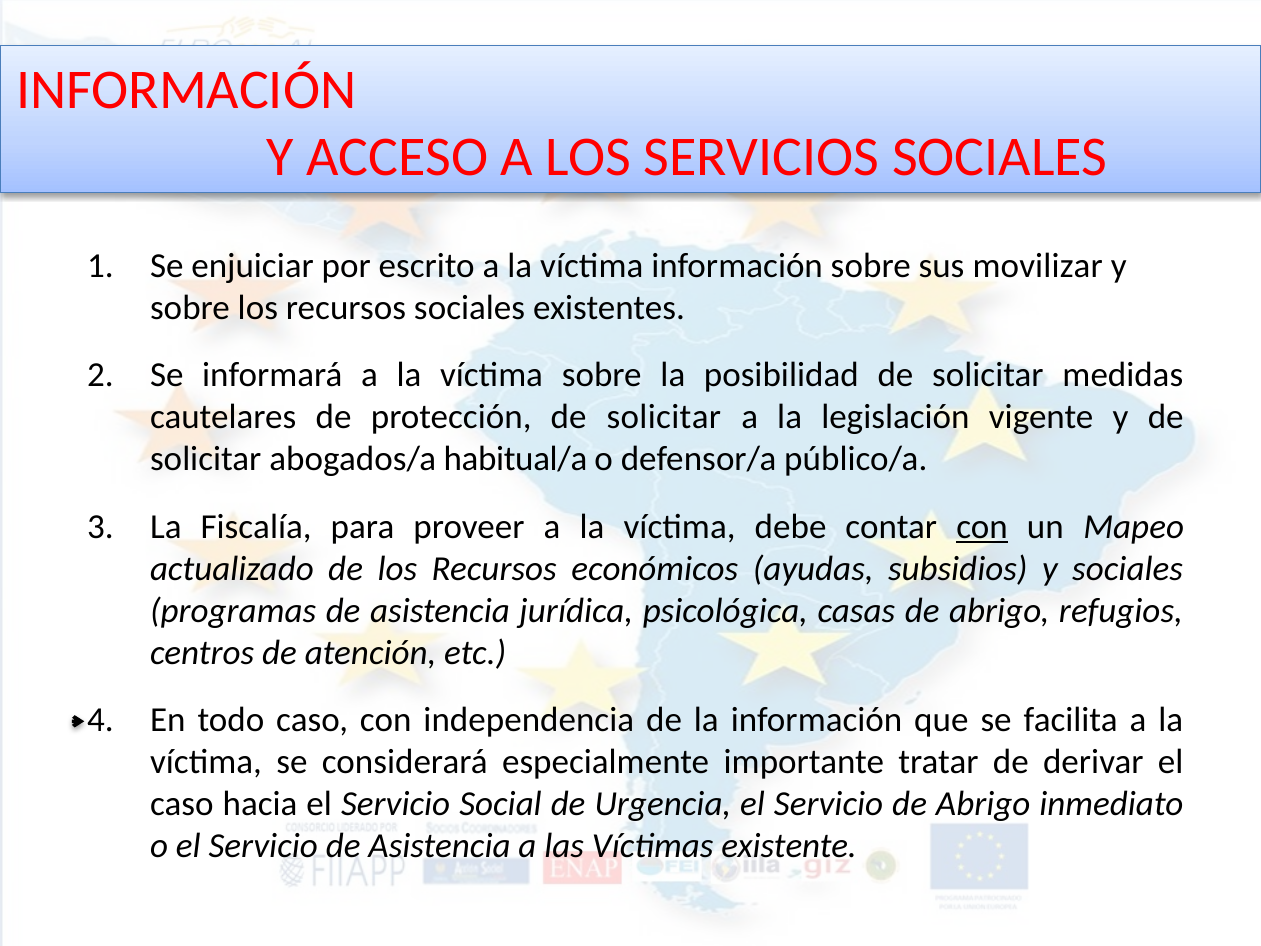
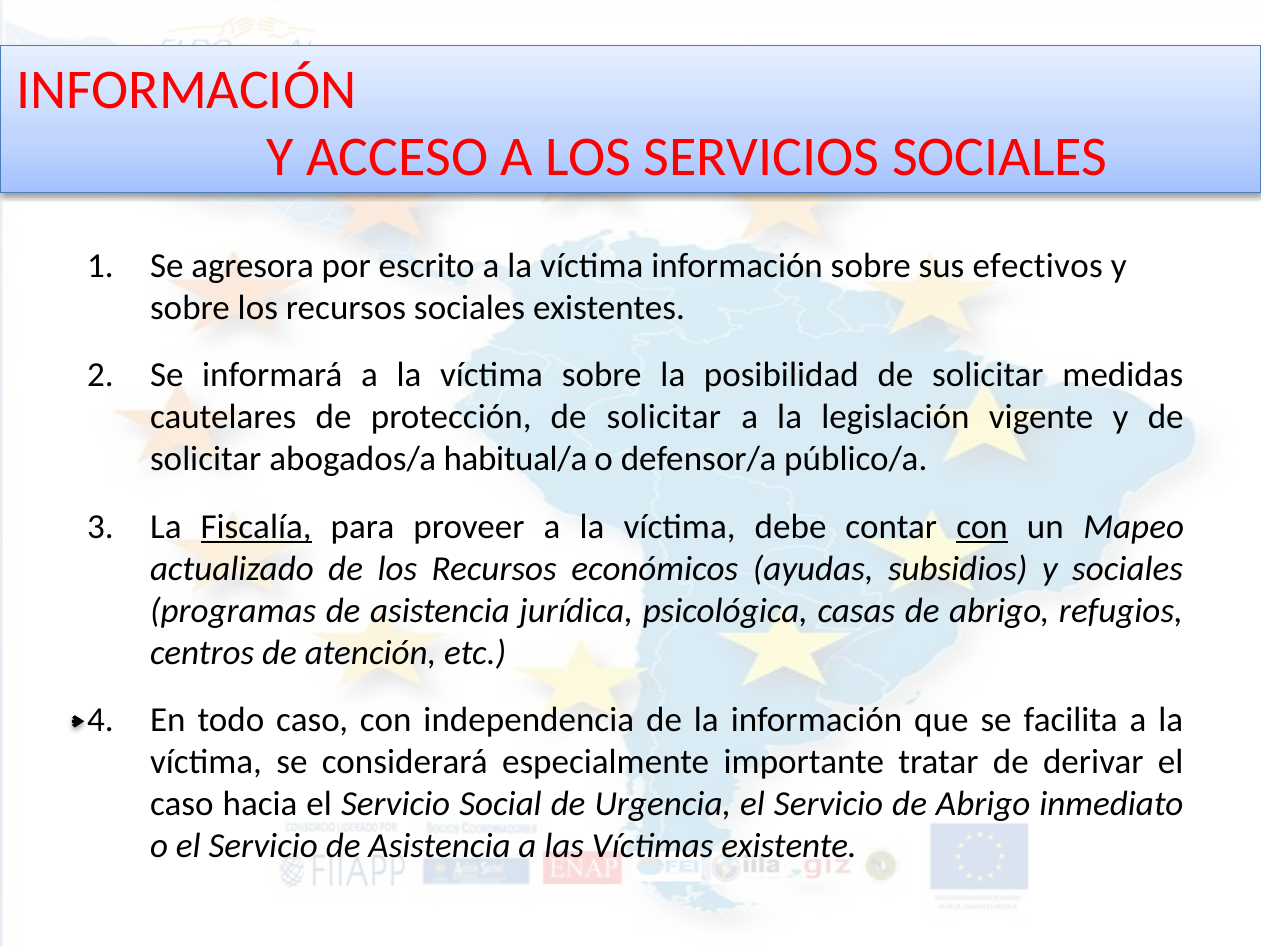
enjuiciar: enjuiciar -> agresora
movilizar: movilizar -> efectivos
Fiscalía underline: none -> present
